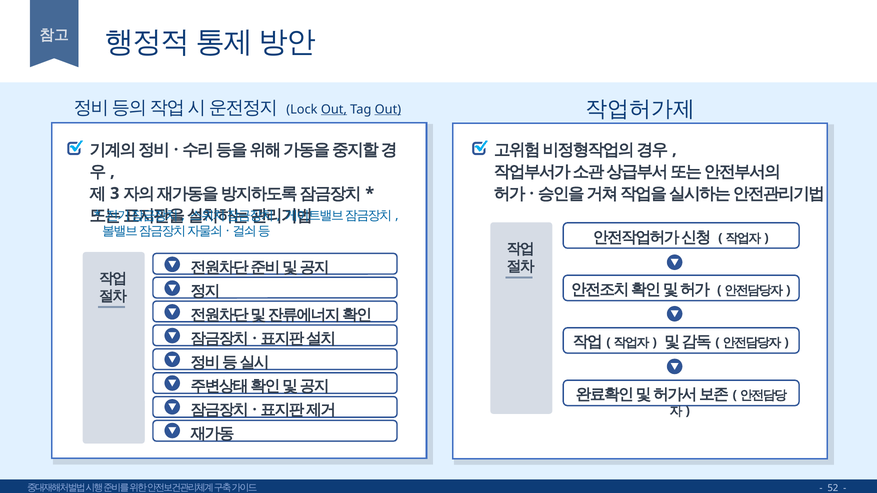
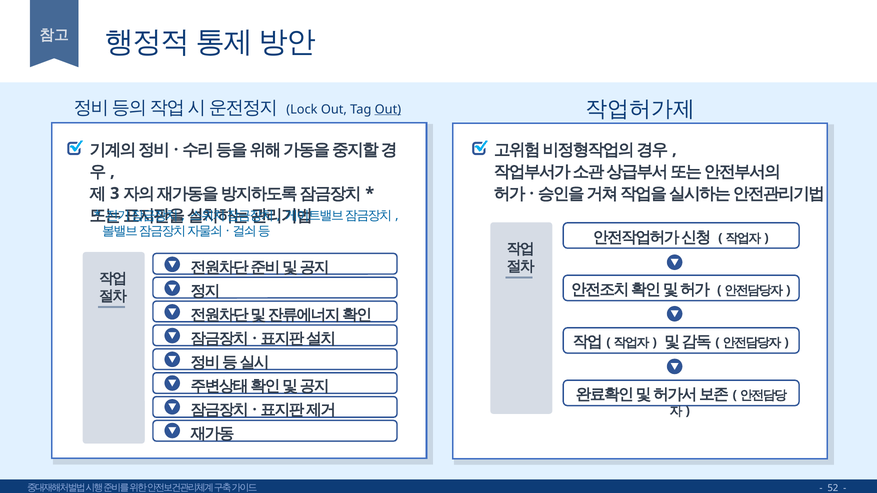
Out at (334, 109) underline: present -> none
